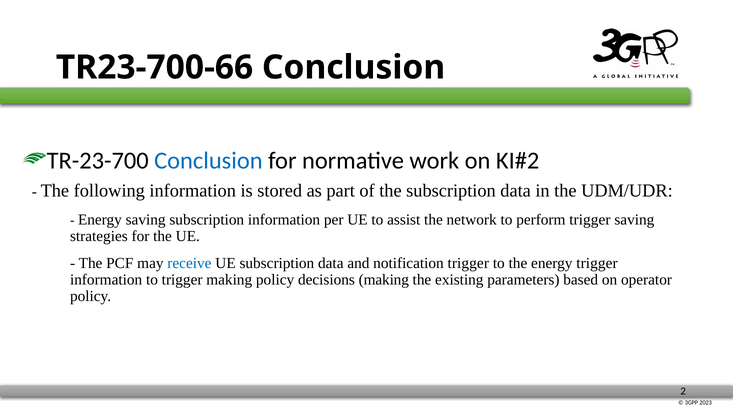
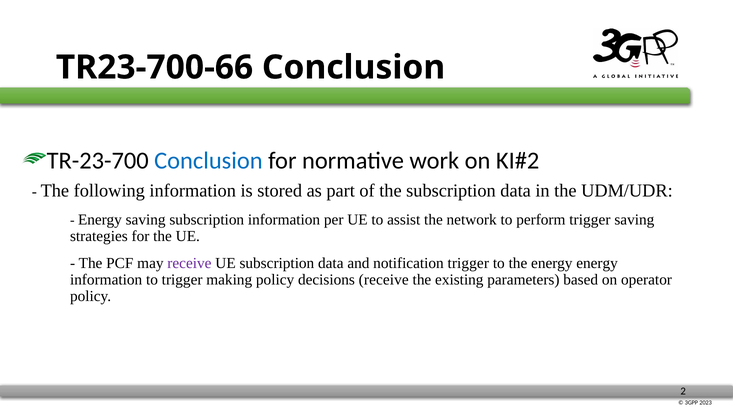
receive at (189, 264) colour: blue -> purple
energy trigger: trigger -> energy
decisions making: making -> receive
